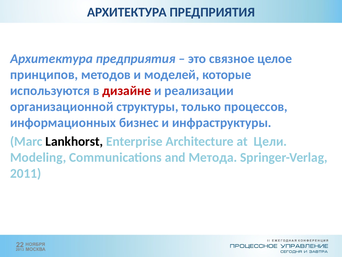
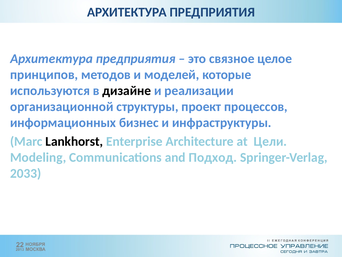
дизайне colour: red -> black
только: только -> проект
Метода: Метода -> Подход
2011: 2011 -> 2033
